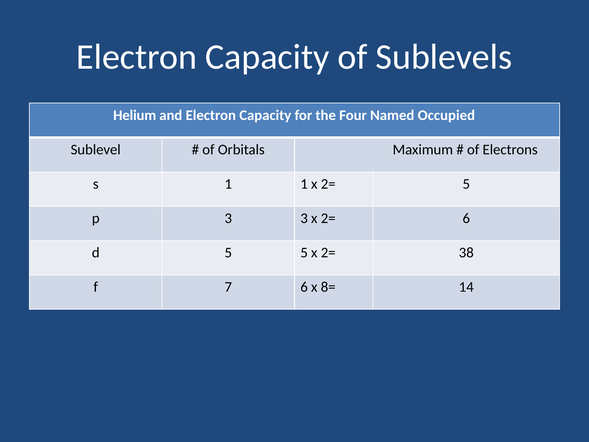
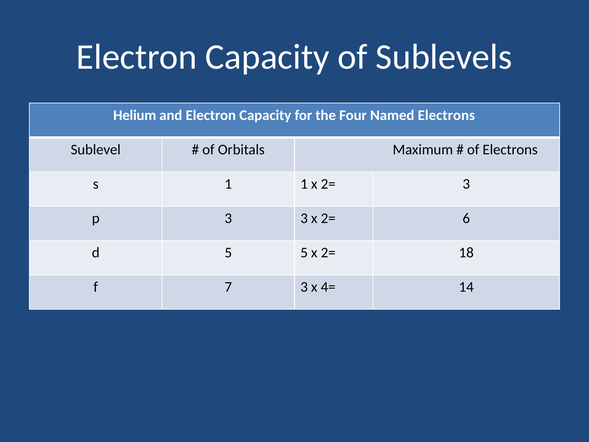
Named Occupied: Occupied -> Electrons
2= 5: 5 -> 3
38: 38 -> 18
7 6: 6 -> 3
8=: 8= -> 4=
